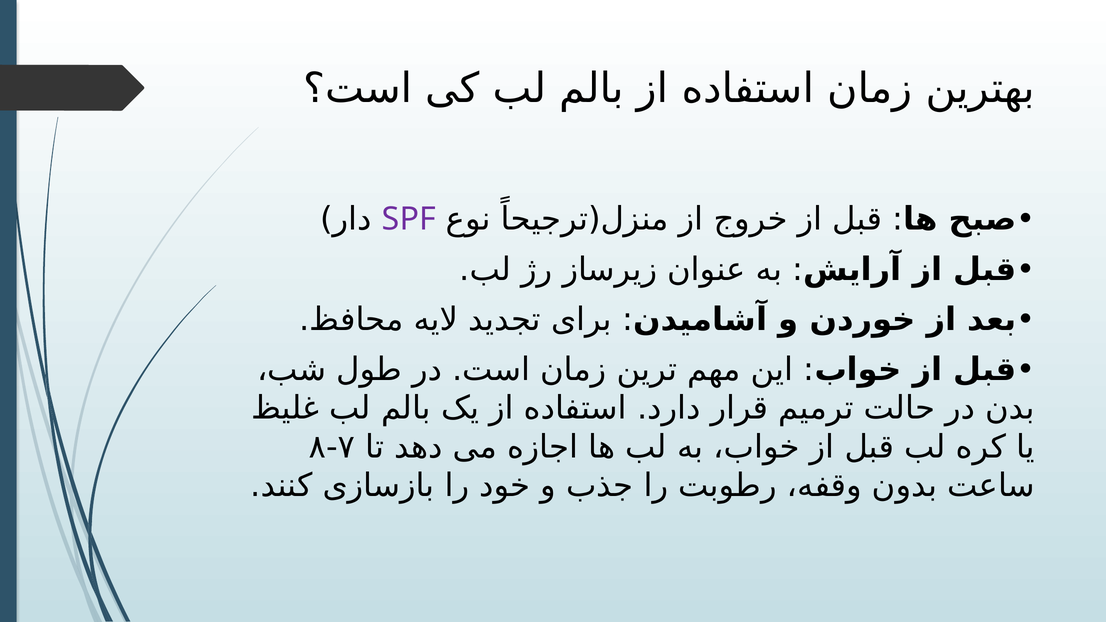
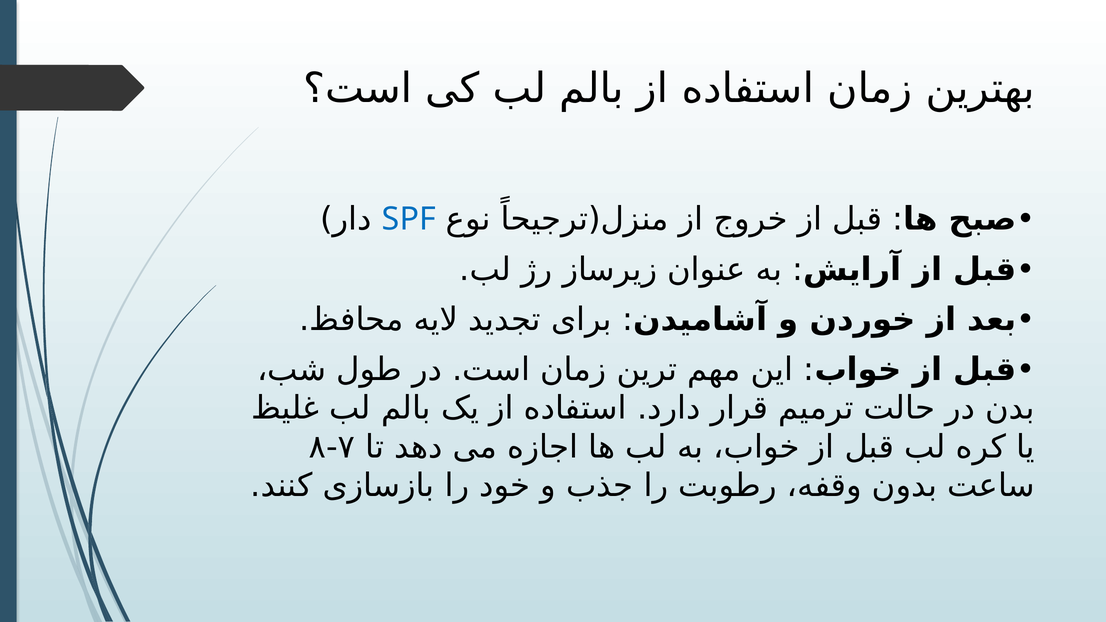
SPF colour: purple -> blue
